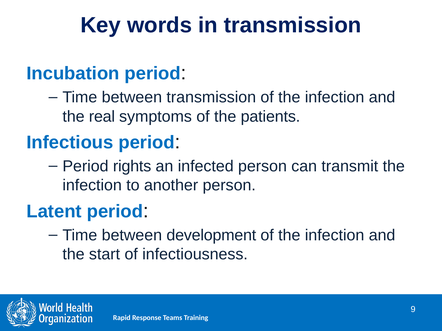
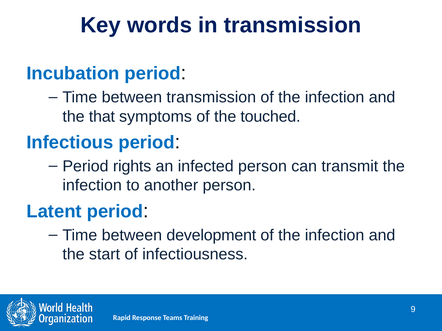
real: real -> that
patients: patients -> touched
